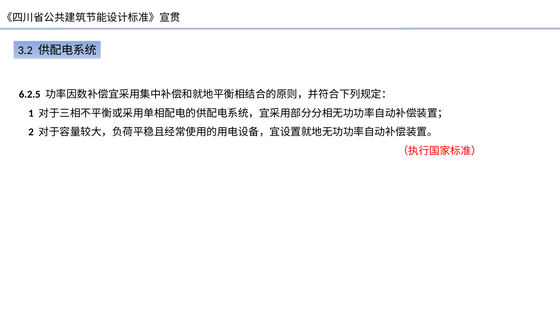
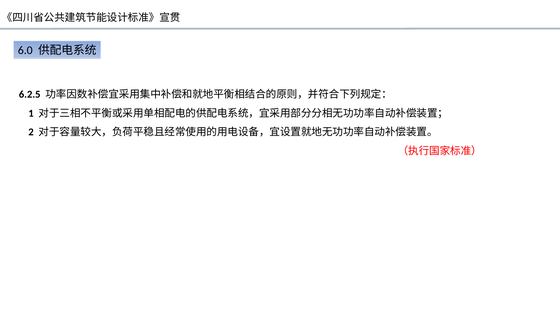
3.2: 3.2 -> 6.0
